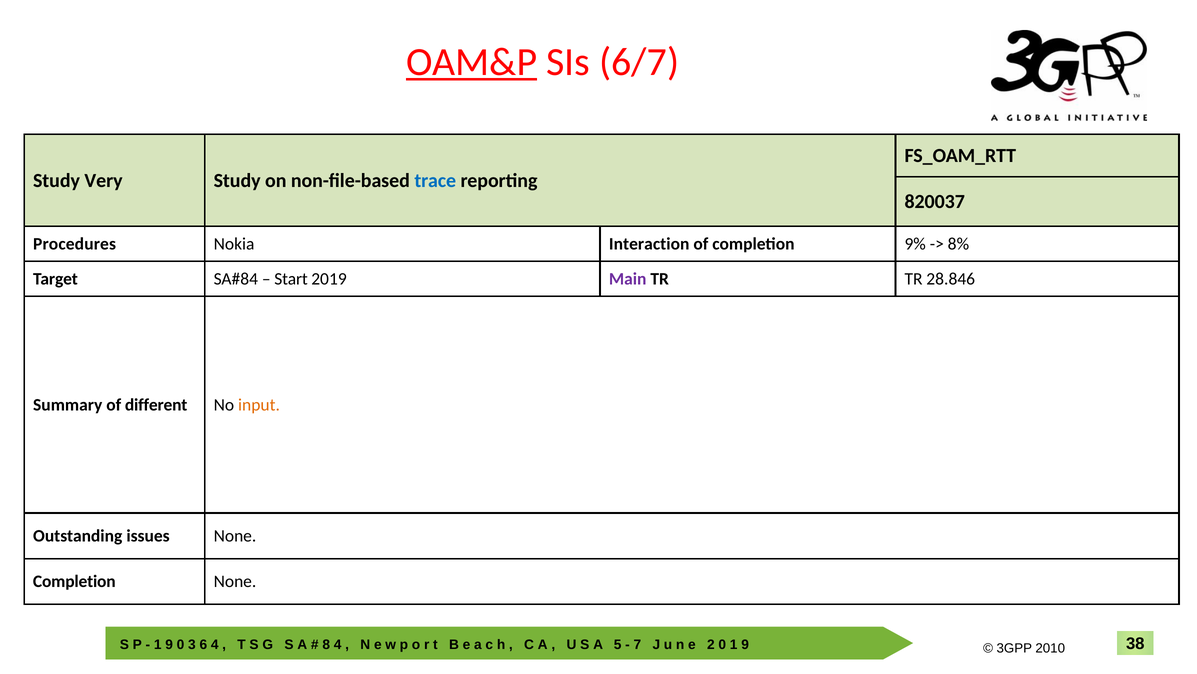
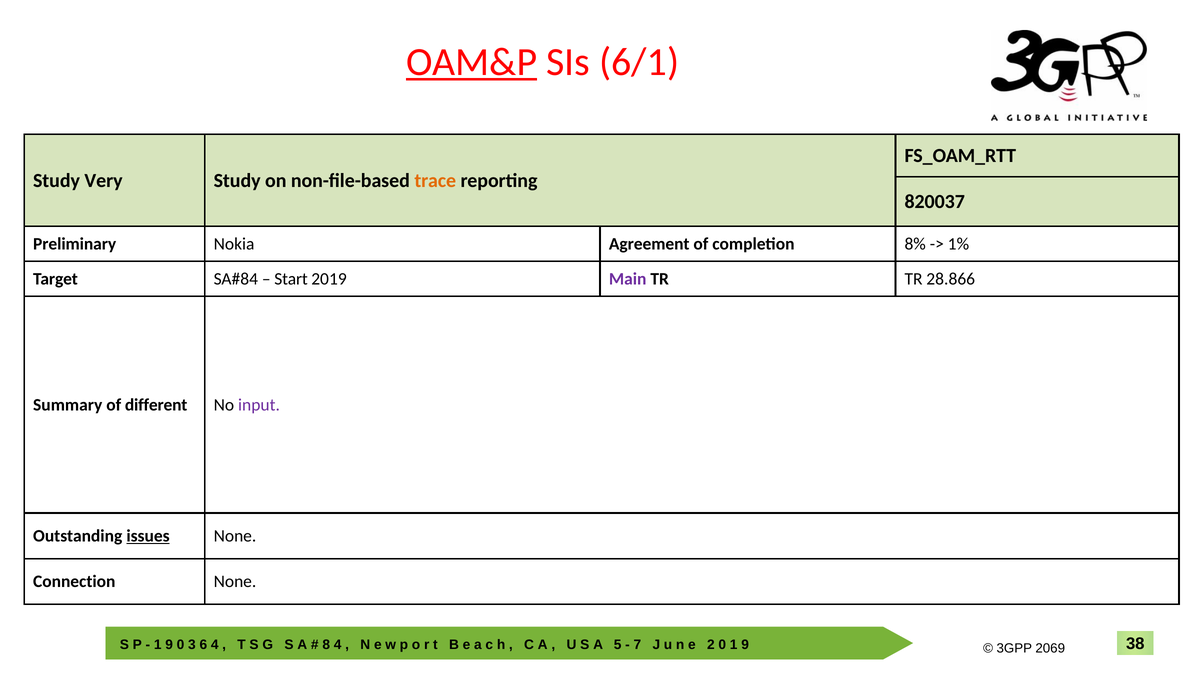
6/7: 6/7 -> 6/1
trace colour: blue -> orange
Procedures: Procedures -> Preliminary
Interaction: Interaction -> Agreement
9%: 9% -> 8%
8%: 8% -> 1%
28.846: 28.846 -> 28.866
input colour: orange -> purple
issues underline: none -> present
Completion at (74, 581): Completion -> Connection
2010: 2010 -> 2069
